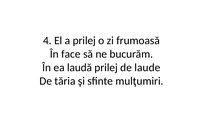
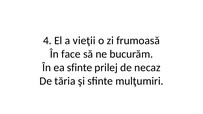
a prilej: prilej -> vieţii
ea laudă: laudă -> sfinte
laude: laude -> necaz
